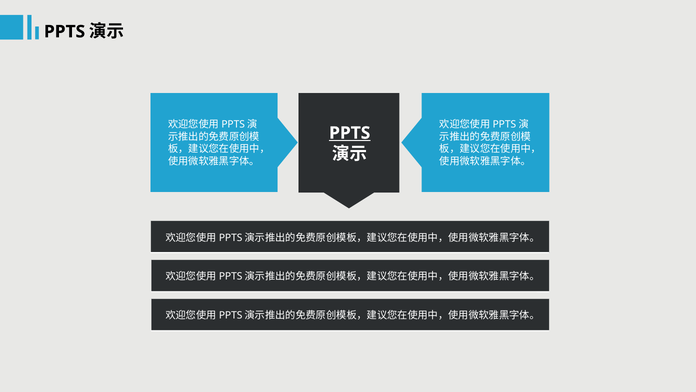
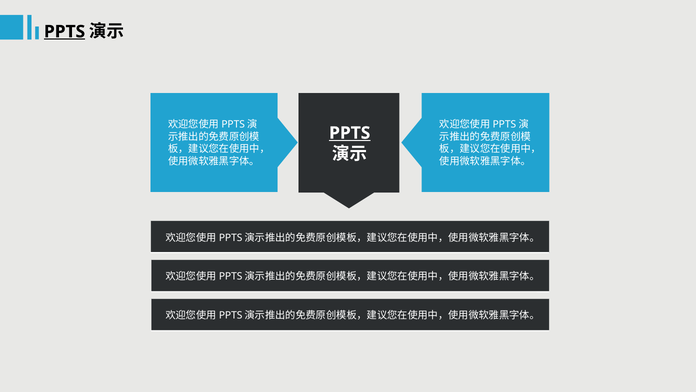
PPTS at (65, 32) underline: none -> present
